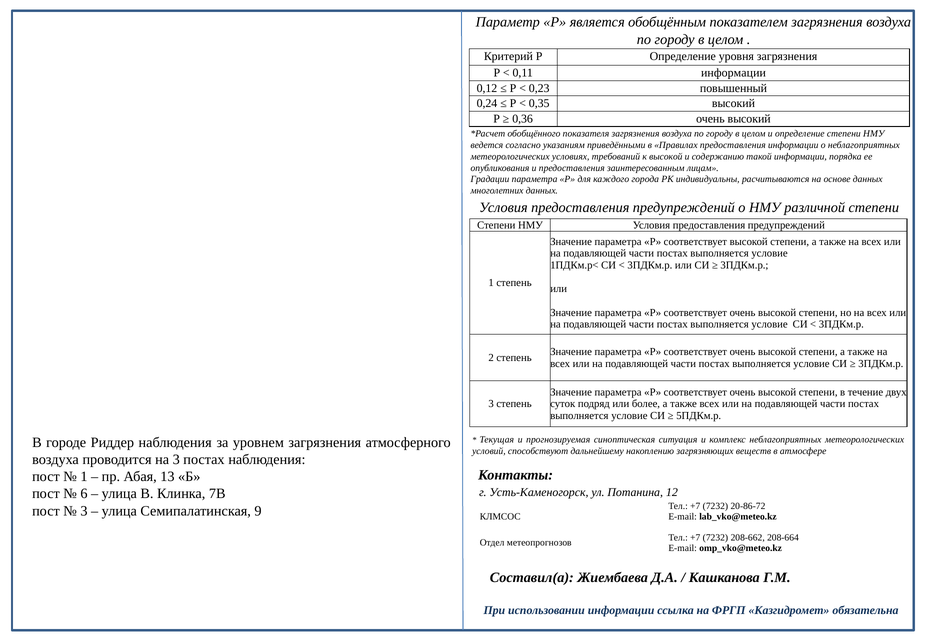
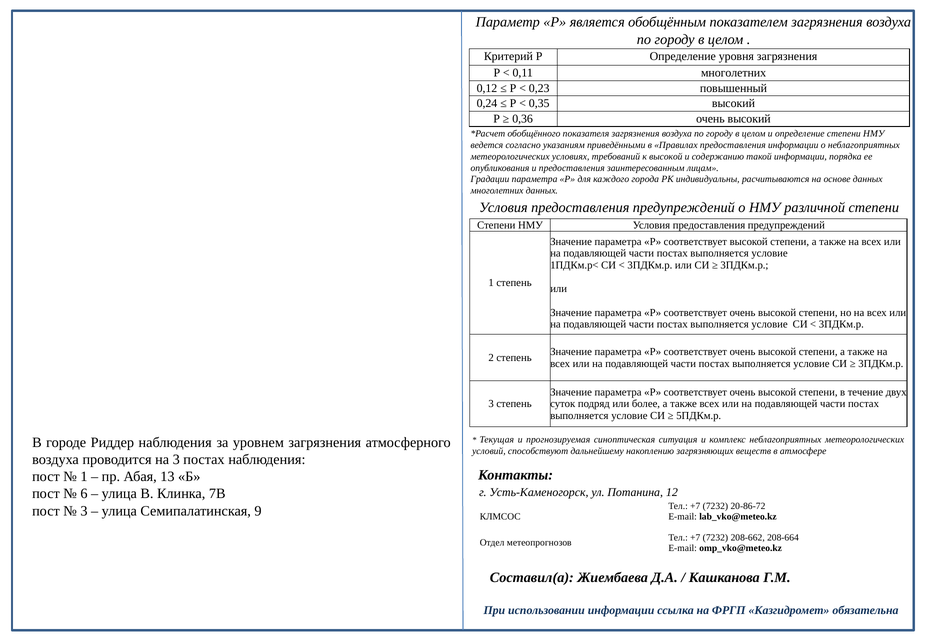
0,11 информации: информации -> многолетних
